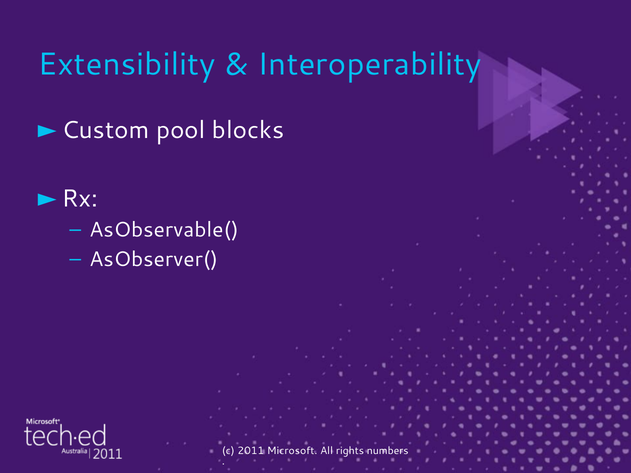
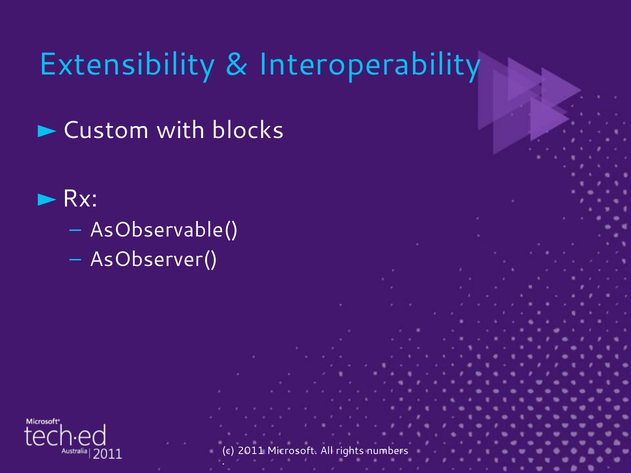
pool: pool -> with
